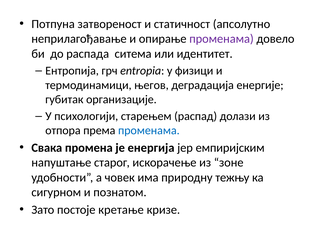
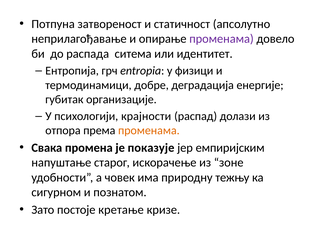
његов: његов -> добре
старењем: старењем -> крајности
променама at (149, 130) colour: blue -> orange
енергија: енергија -> показује
